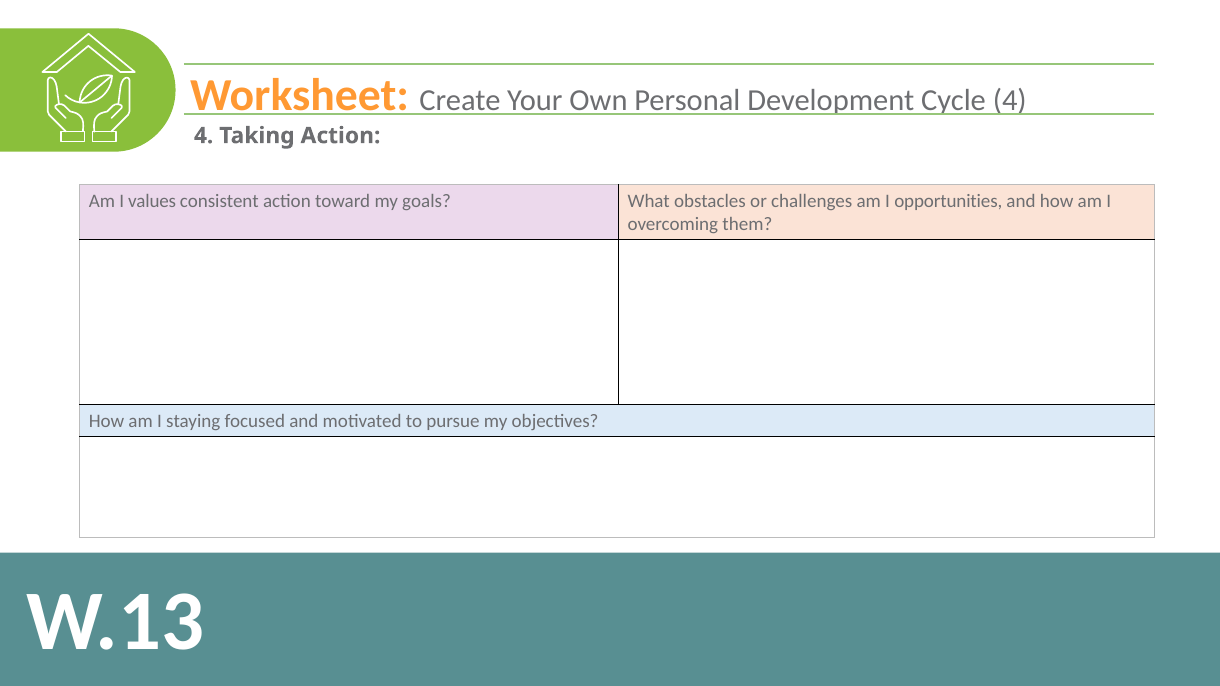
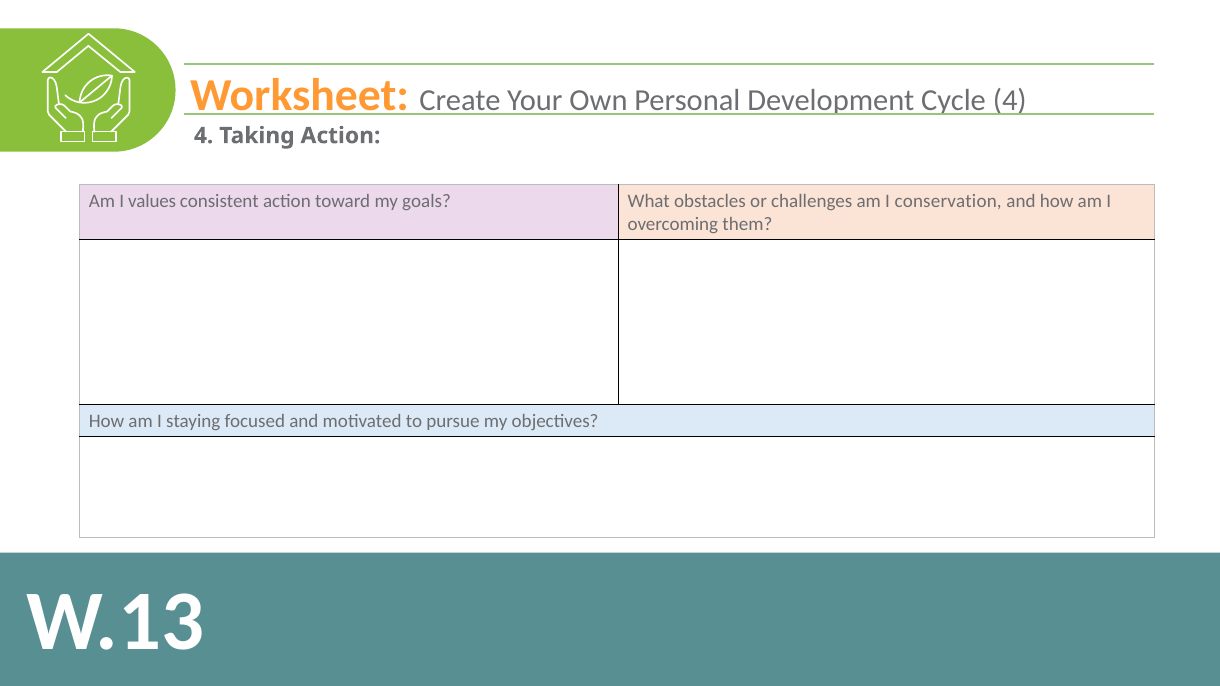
opportunities: opportunities -> conservation
